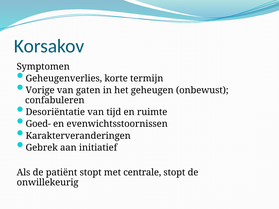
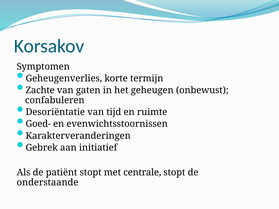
Vorige: Vorige -> Zachte
onwillekeurig: onwillekeurig -> onderstaande
